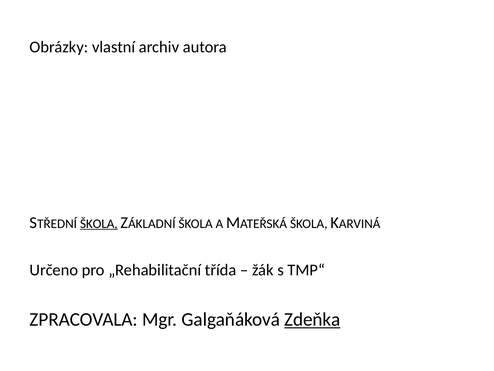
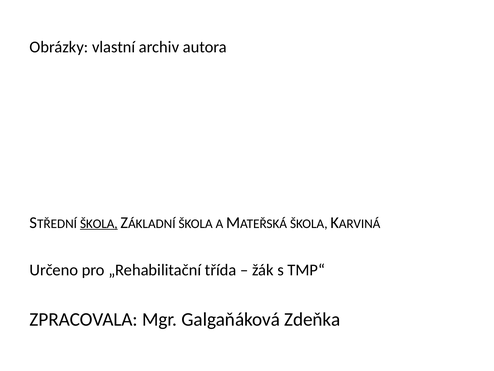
Zdeňka underline: present -> none
